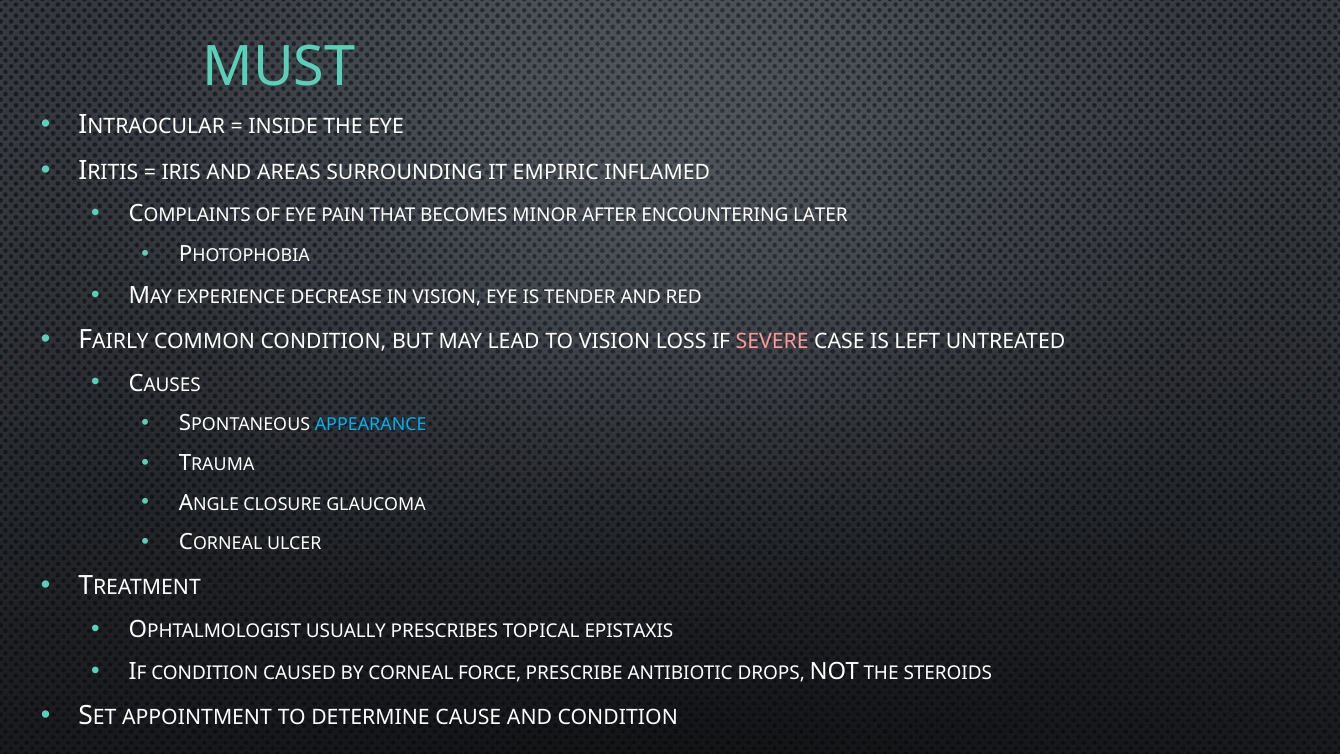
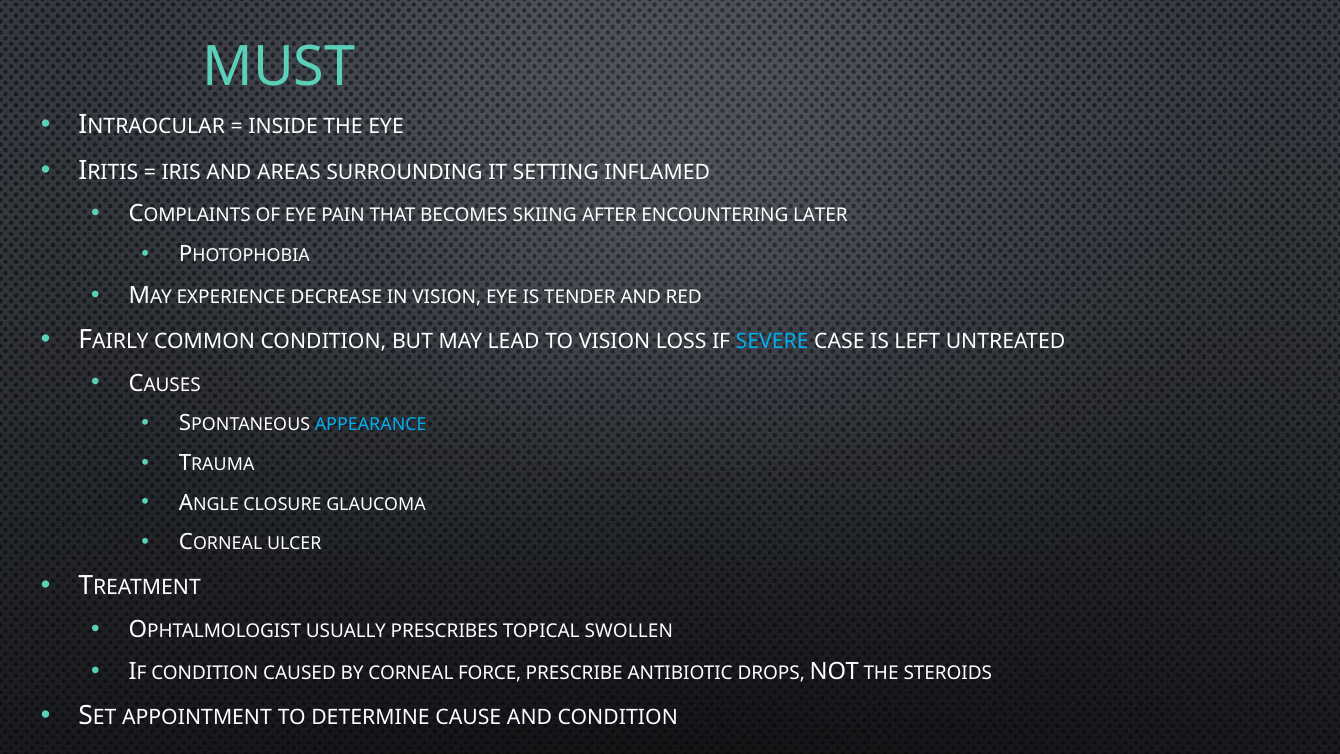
EMPIRIC: EMPIRIC -> SETTING
MINOR: MINOR -> SKIING
SEVERE colour: pink -> light blue
EPISTAXIS: EPISTAXIS -> SWOLLEN
